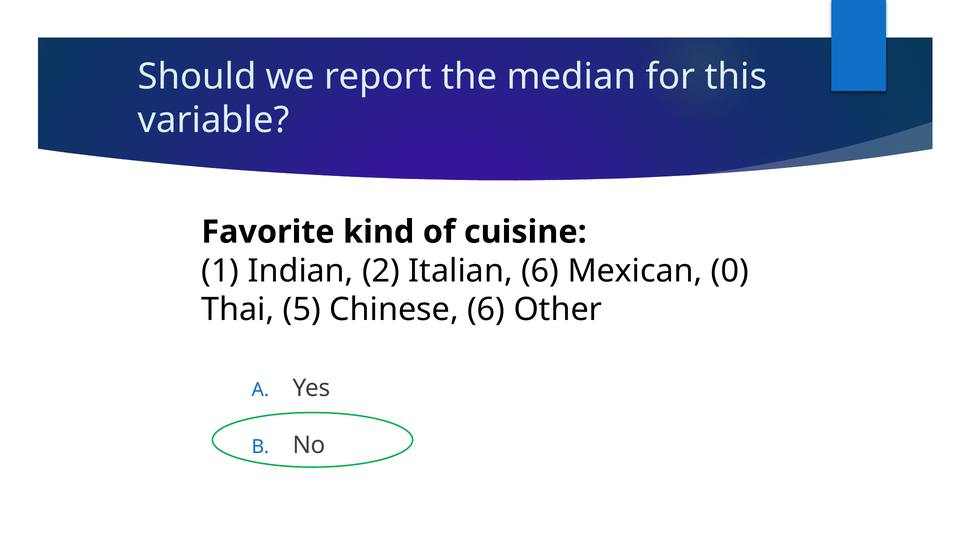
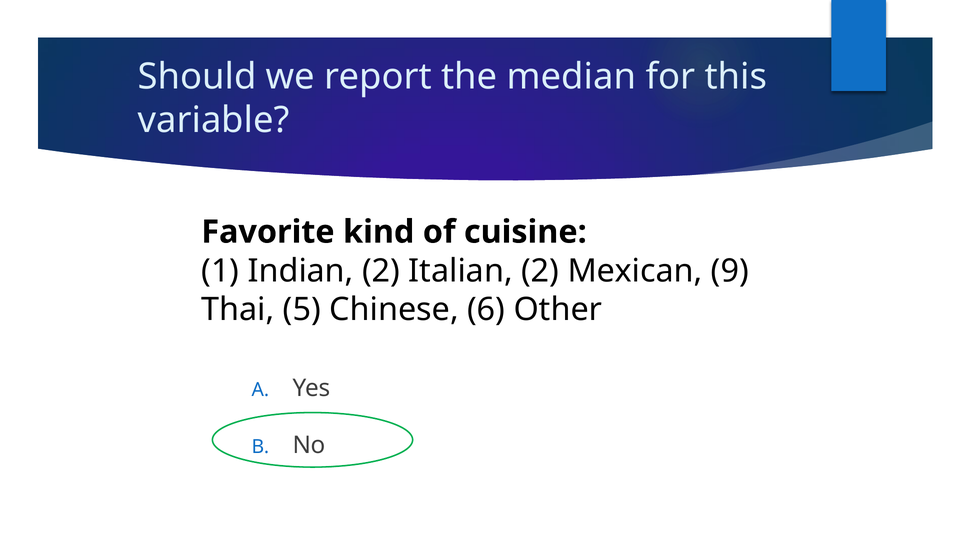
Italian 6: 6 -> 2
0: 0 -> 9
